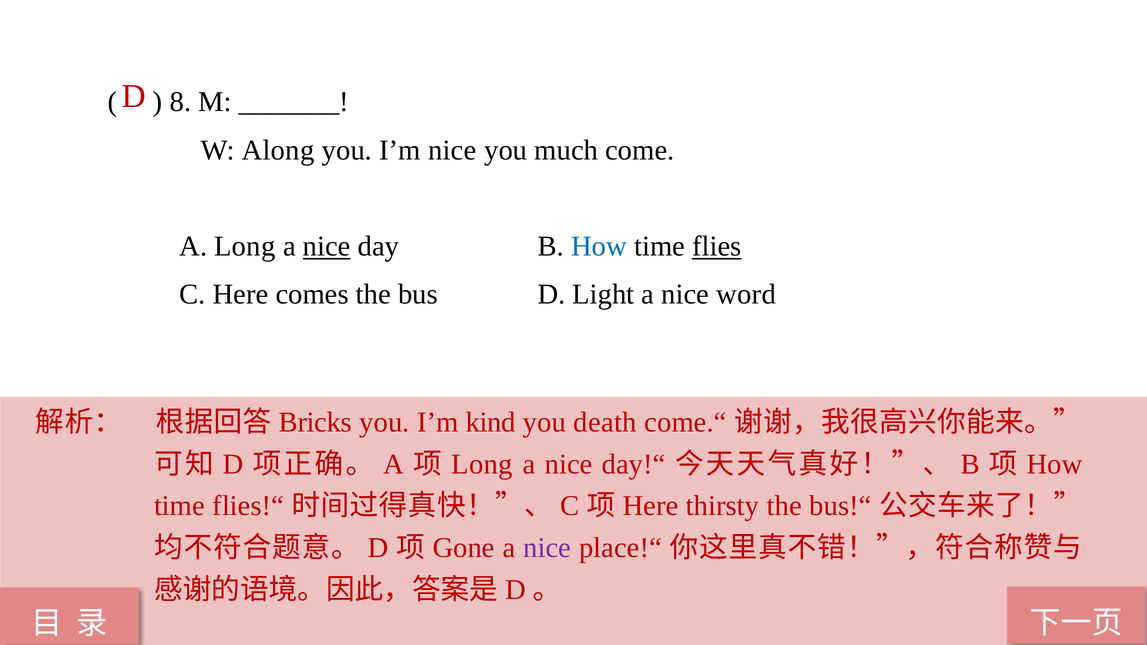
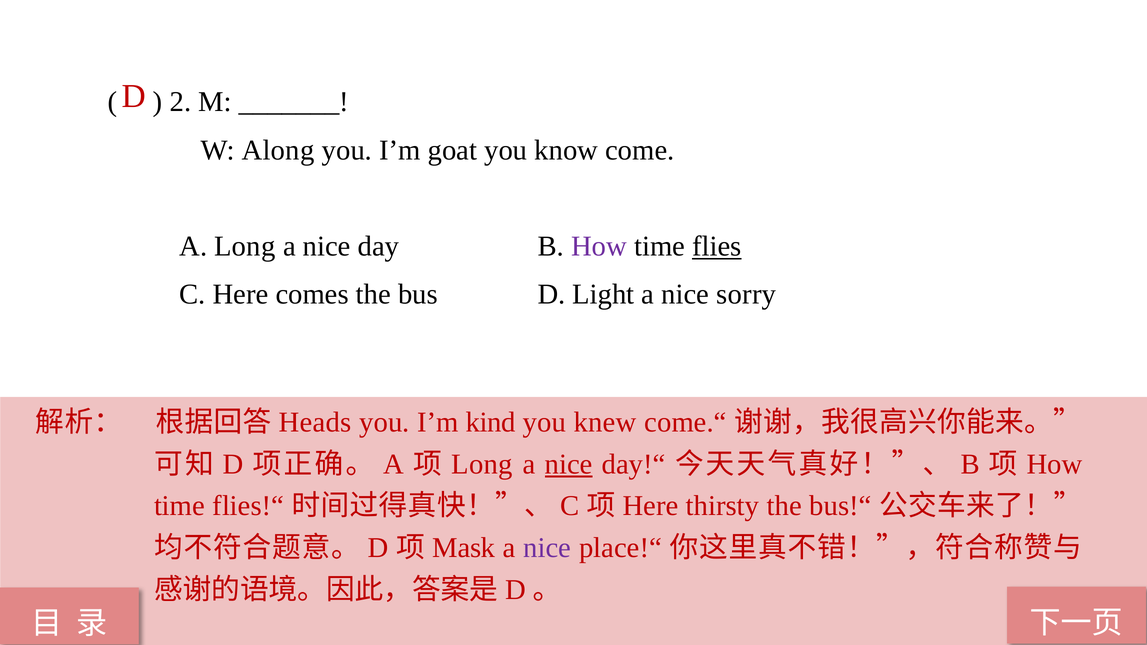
8: 8 -> 2
I’m nice: nice -> goat
much: much -> know
nice at (327, 246) underline: present -> none
How at (599, 246) colour: blue -> purple
word: word -> sorry
Bricks: Bricks -> Heads
death: death -> knew
nice at (569, 464) underline: none -> present
Gone: Gone -> Mask
